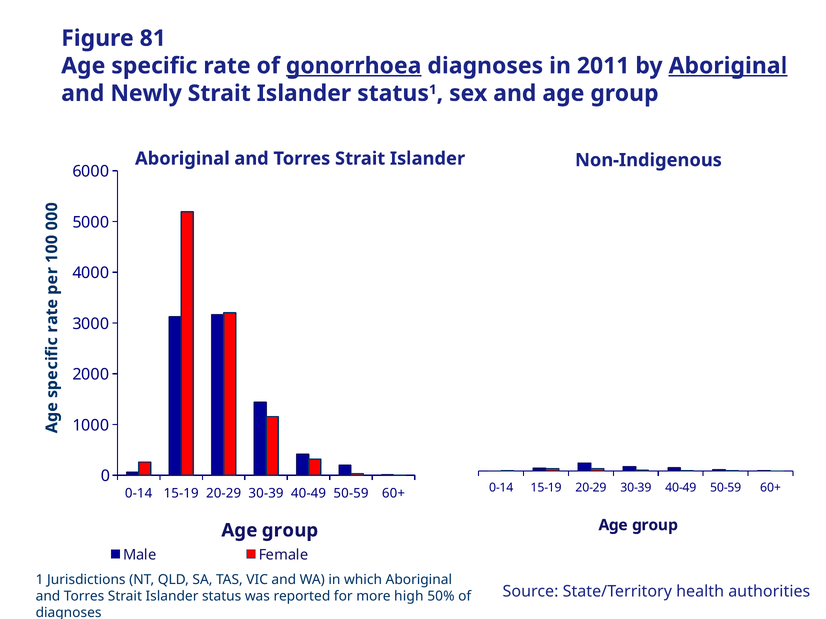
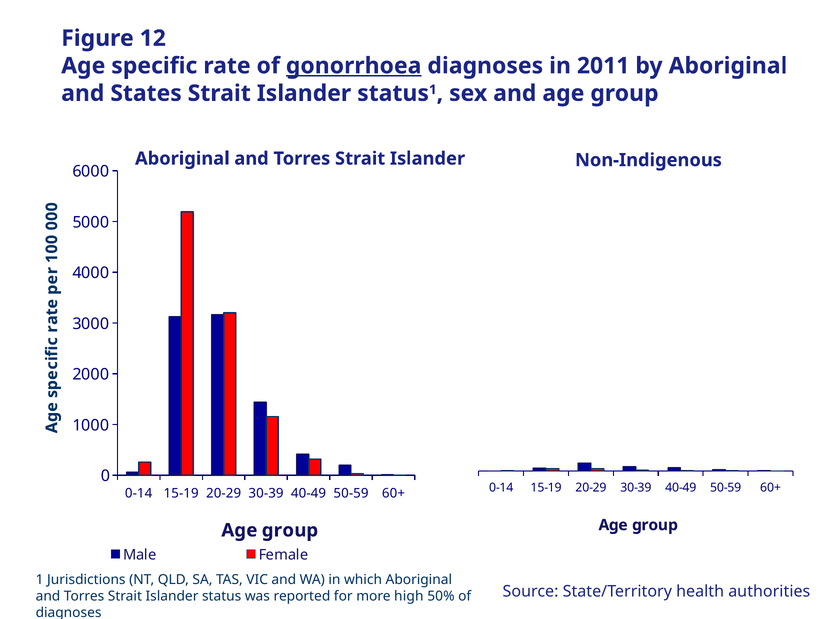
81: 81 -> 12
Aboriginal at (728, 66) underline: present -> none
Newly: Newly -> States
